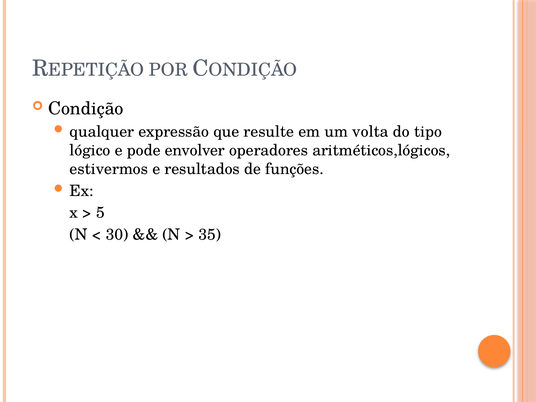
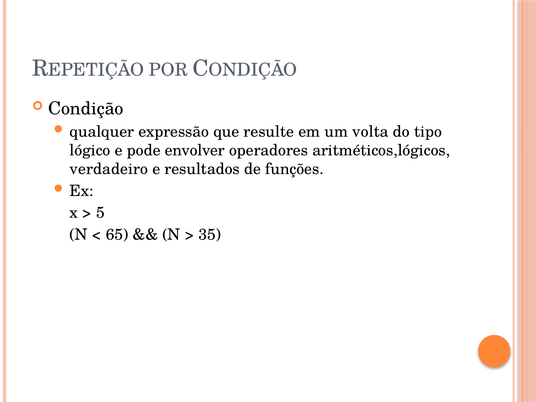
estivermos: estivermos -> verdadeiro
30: 30 -> 65
